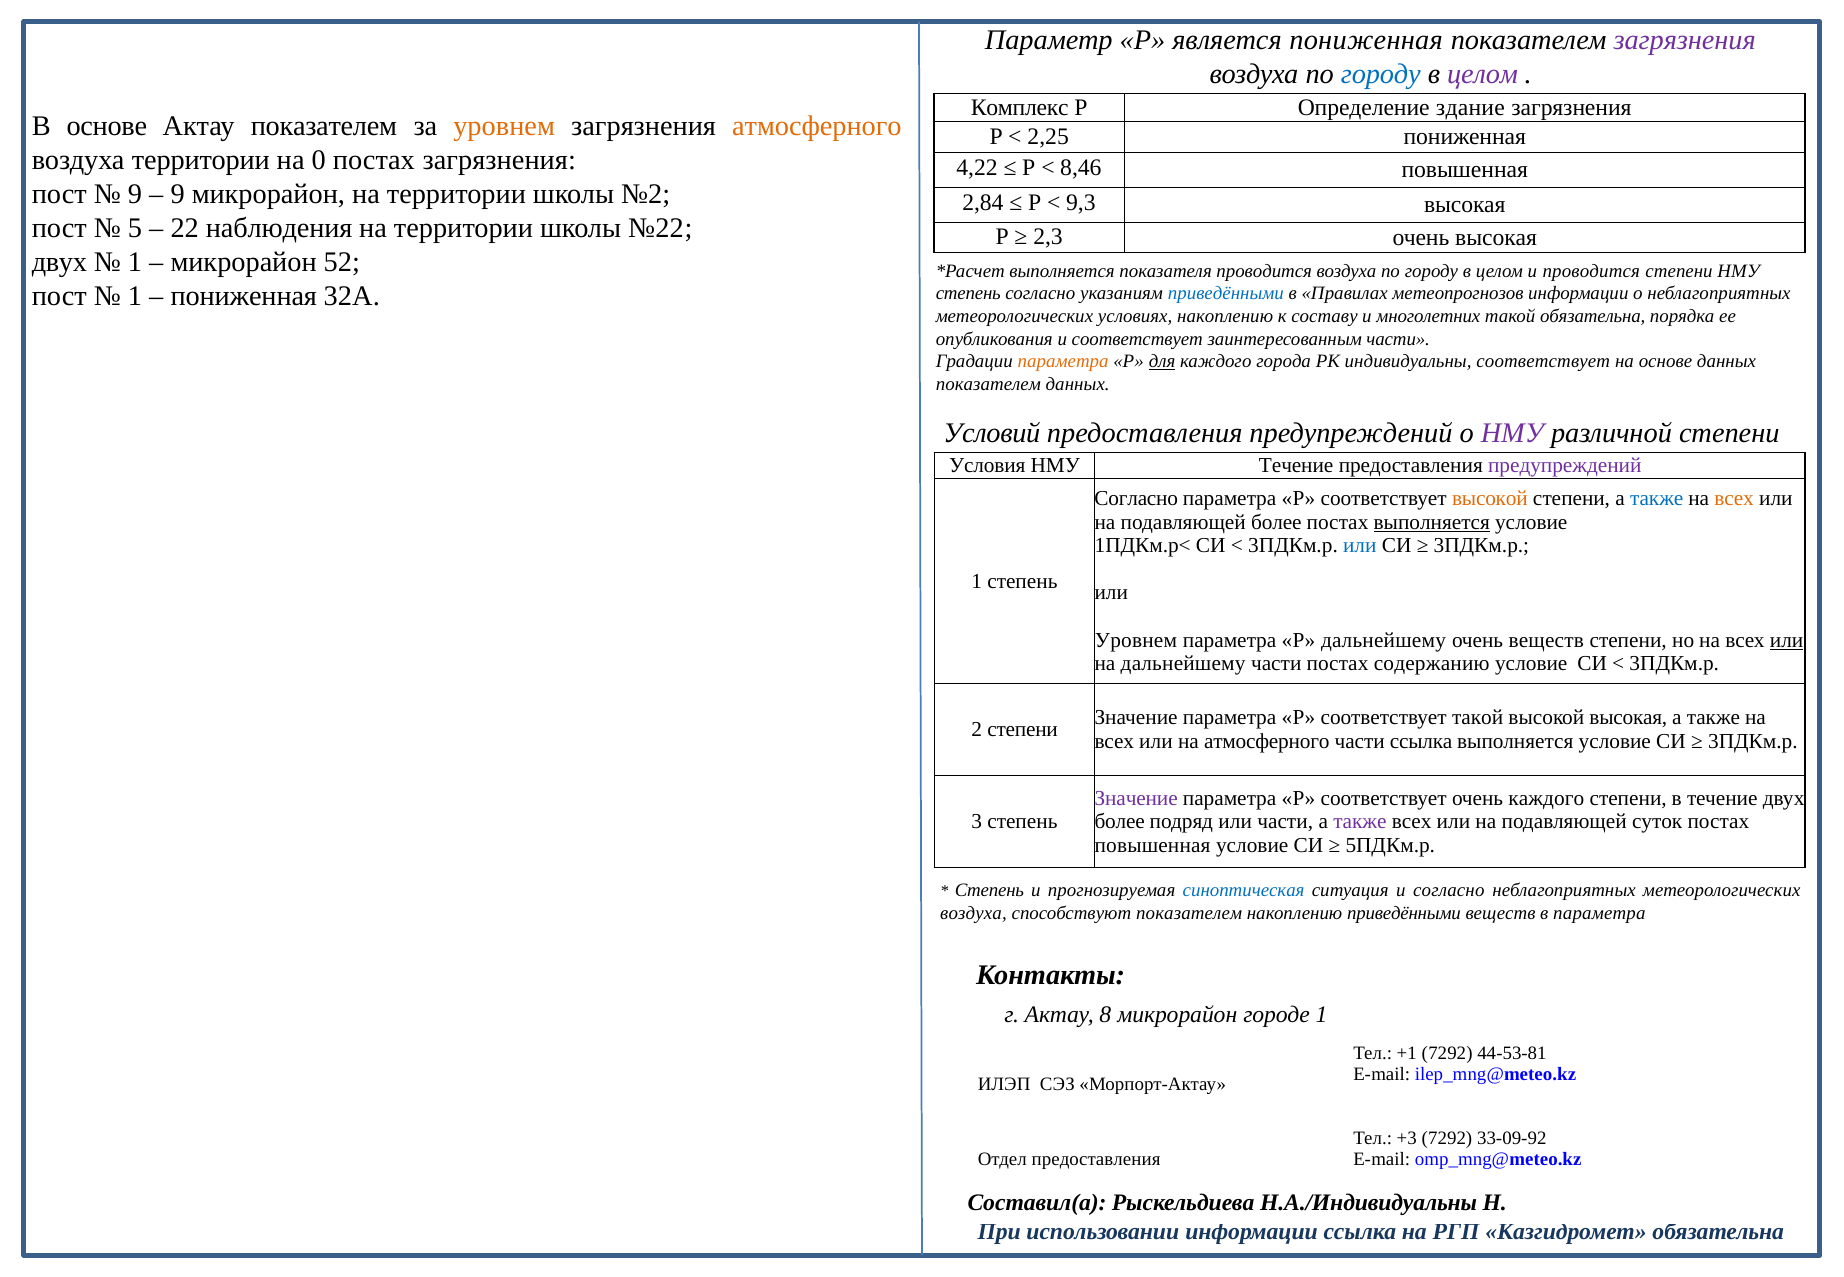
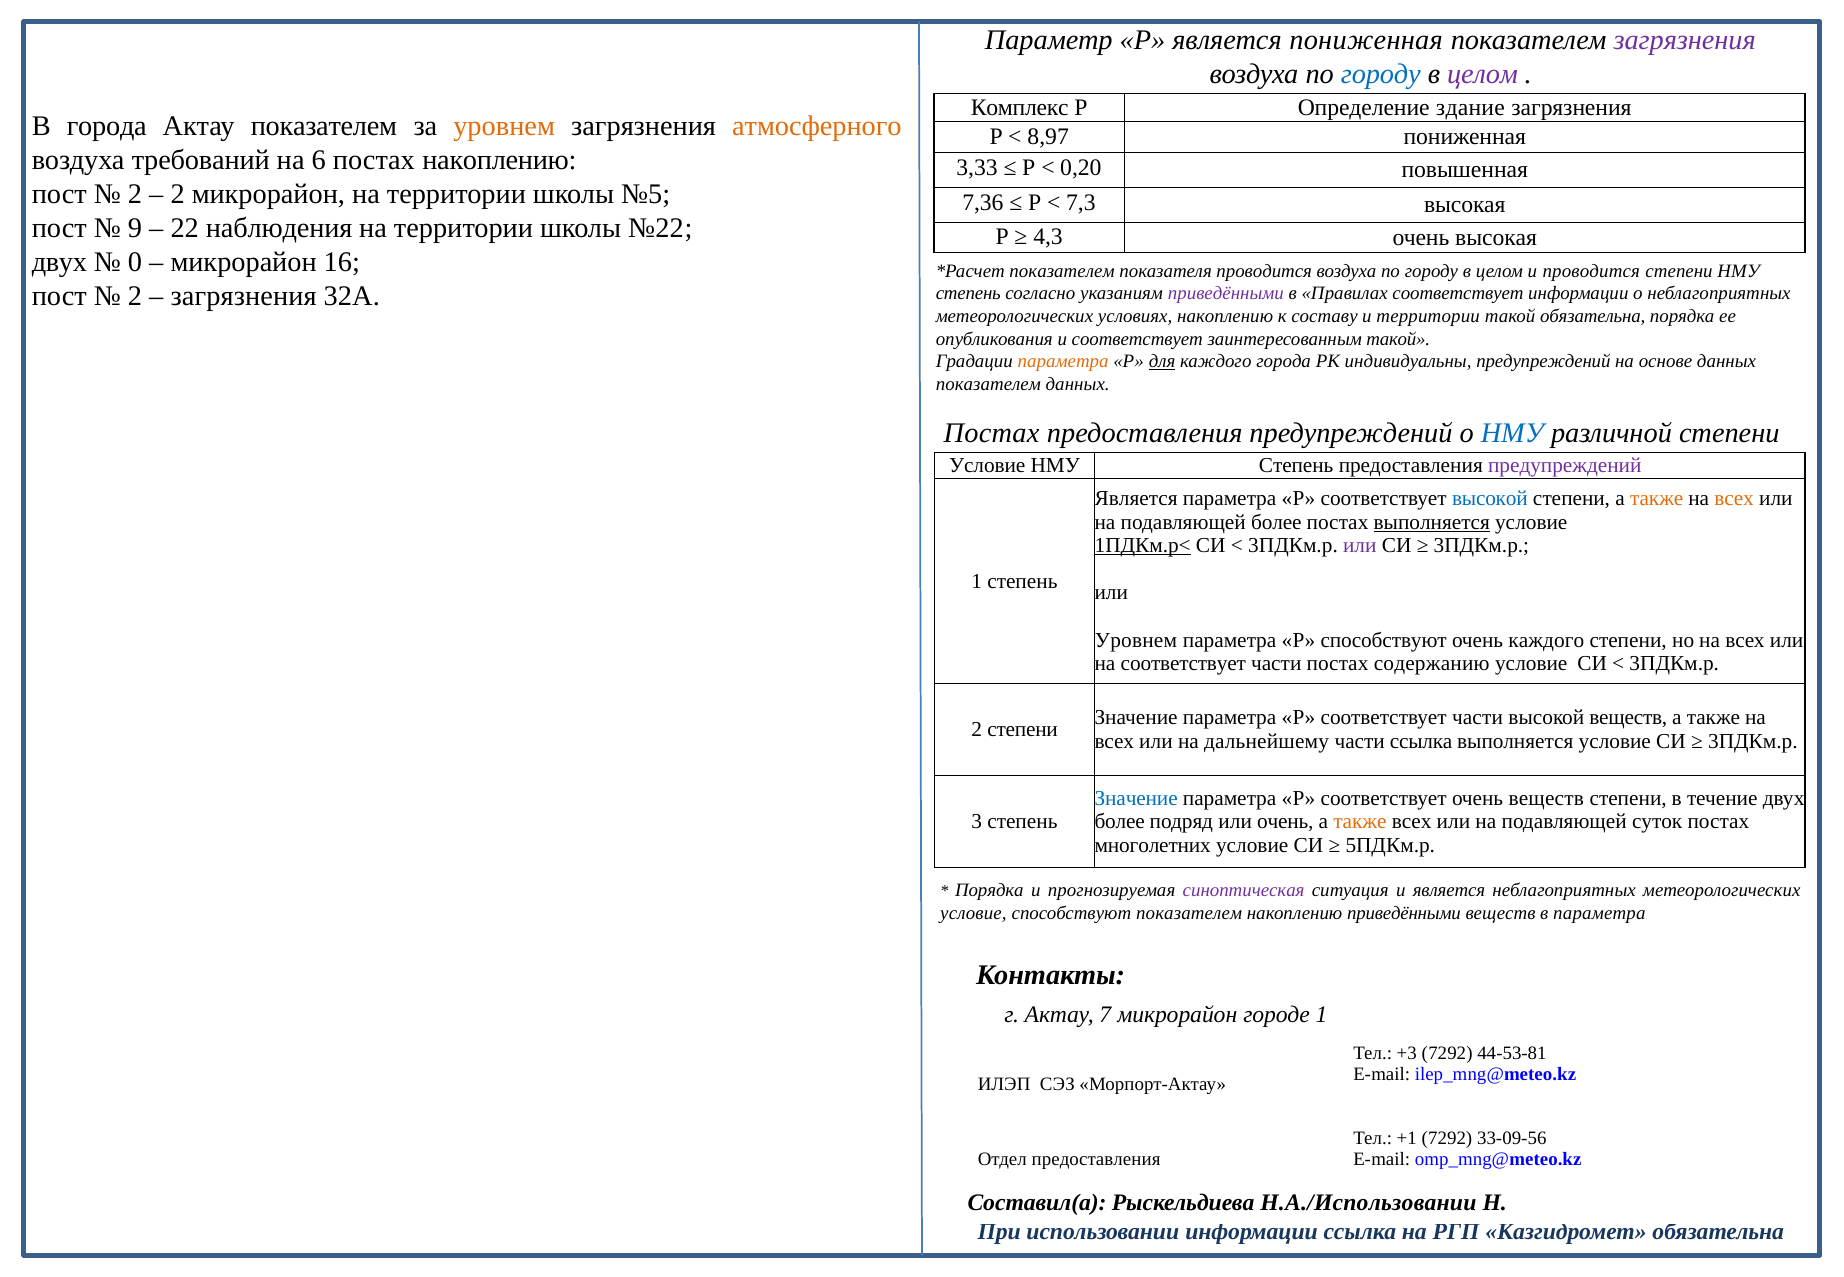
В основе: основе -> города
2,25: 2,25 -> 8,97
воздуха территории: территории -> требований
0: 0 -> 6
постах загрязнения: загрязнения -> накоплению
4,22: 4,22 -> 3,33
8,46: 8,46 -> 0,20
9 at (135, 194): 9 -> 2
9 at (178, 194): 9 -> 2
№2: №2 -> №5
2,84: 2,84 -> 7,36
9,3: 9,3 -> 7,3
5: 5 -> 9
2,3: 2,3 -> 4,3
1 at (135, 262): 1 -> 0
52: 52 -> 16
выполняется at (1062, 271): выполняется -> показателем
1 at (135, 296): 1 -> 2
пониженная at (244, 296): пониженная -> загрязнения
приведёнными at (1226, 294) colour: blue -> purple
Правилах метеопрогнозов: метеопрогнозов -> соответствует
и многолетних: многолетних -> территории
заинтересованным части: части -> такой
индивидуальны соответствует: соответствует -> предупреждений
Условий at (992, 433): Условий -> Постах
НМУ at (1512, 433) colour: purple -> blue
Условия at (987, 466): Условия -> Условие
Течение at (1296, 466): Течение -> Степень
Согласно at (1136, 498): Согласно -> Является
высокой at (1490, 498) colour: orange -> blue
также at (1657, 498) colour: blue -> orange
1ПДКм.р< underline: none -> present
или at (1360, 545) colour: blue -> purple
Р дальнейшему: дальнейшему -> способствуют
очень веществ: веществ -> каждого
или at (1787, 640) underline: present -> none
на дальнейшему: дальнейшему -> соответствует
Р соответствует такой: такой -> части
высокой высокая: высокая -> веществ
на атмосферного: атмосферного -> дальнейшему
Значение at (1136, 798) colour: purple -> blue
очень каждого: каждого -> веществ
или части: части -> очень
также at (1360, 822) colour: purple -> orange
повышенная at (1153, 845): повышенная -> многолетних
Степень at (989, 890): Степень -> Порядка
синоптическая colour: blue -> purple
и согласно: согласно -> является
воздуха at (973, 913): воздуха -> условие
8: 8 -> 7
+1: +1 -> +3
+3: +3 -> +1
33-09-92: 33-09-92 -> 33-09-56
Н.А./Индивидуальны: Н.А./Индивидуальны -> Н.А./Использовании
